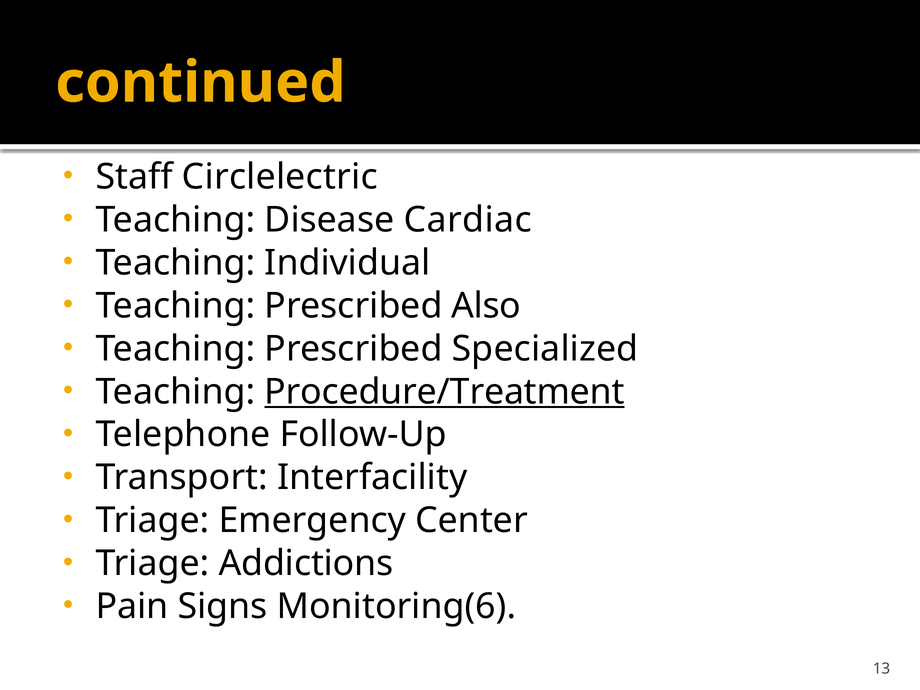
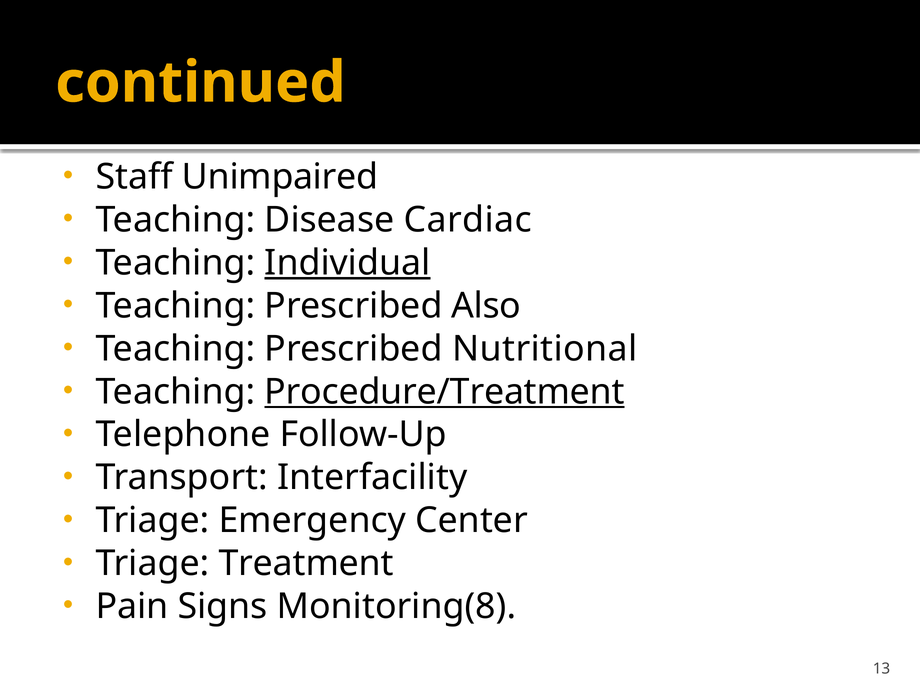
Circlelectric: Circlelectric -> Unimpaired
Individual underline: none -> present
Specialized: Specialized -> Nutritional
Addictions: Addictions -> Treatment
Monitoring(6: Monitoring(6 -> Monitoring(8
